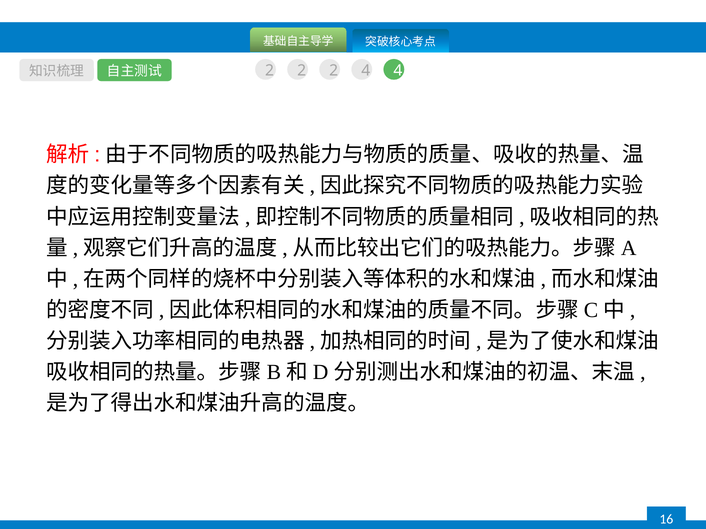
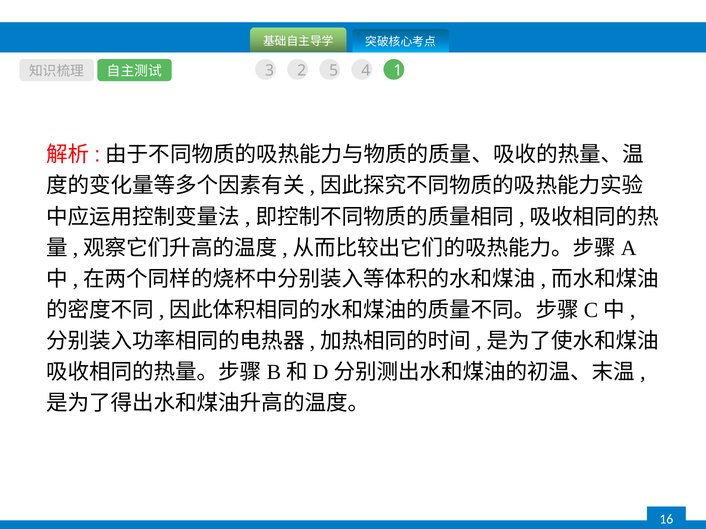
2 at (270, 71): 2 -> 3
2 at (334, 71): 2 -> 5
4 4: 4 -> 1
